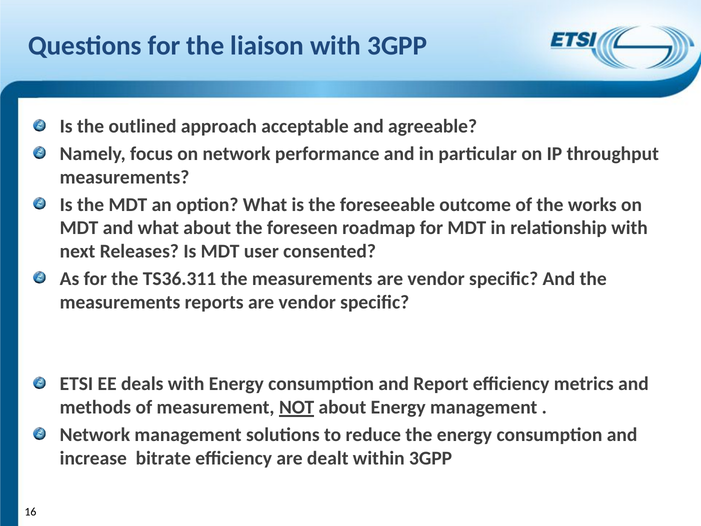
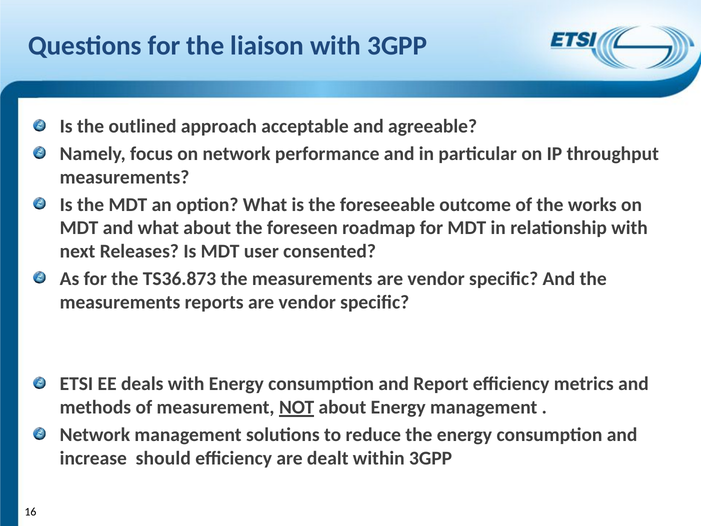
TS36.311: TS36.311 -> TS36.873
bitrate: bitrate -> should
